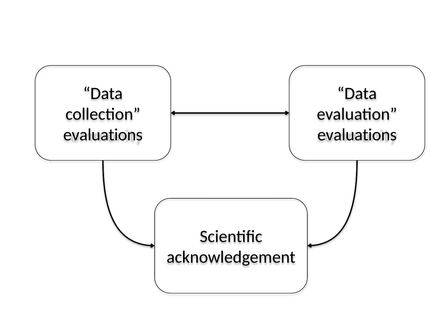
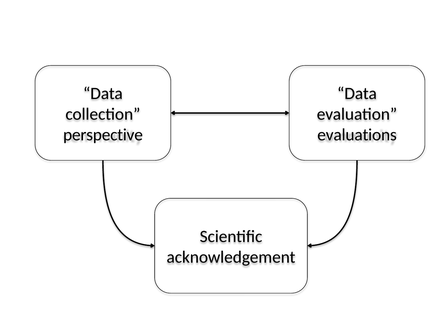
evaluations at (103, 135): evaluations -> perspective
